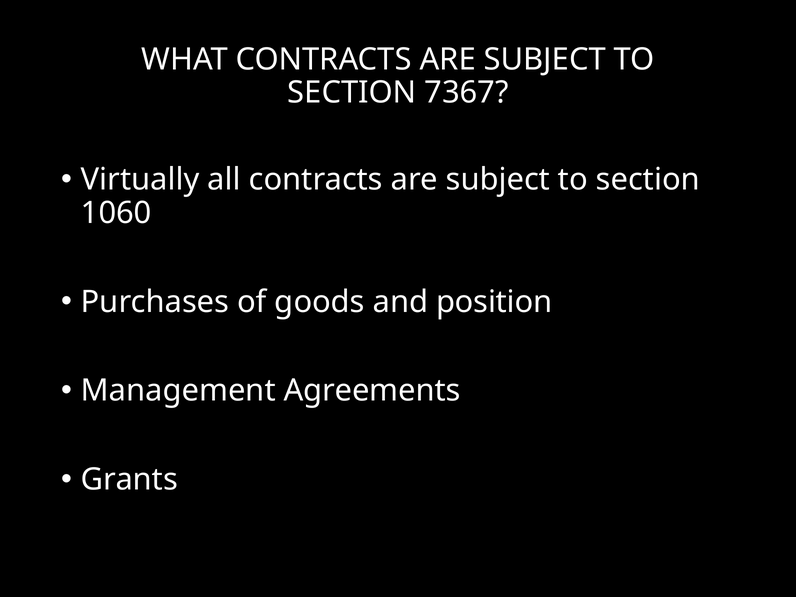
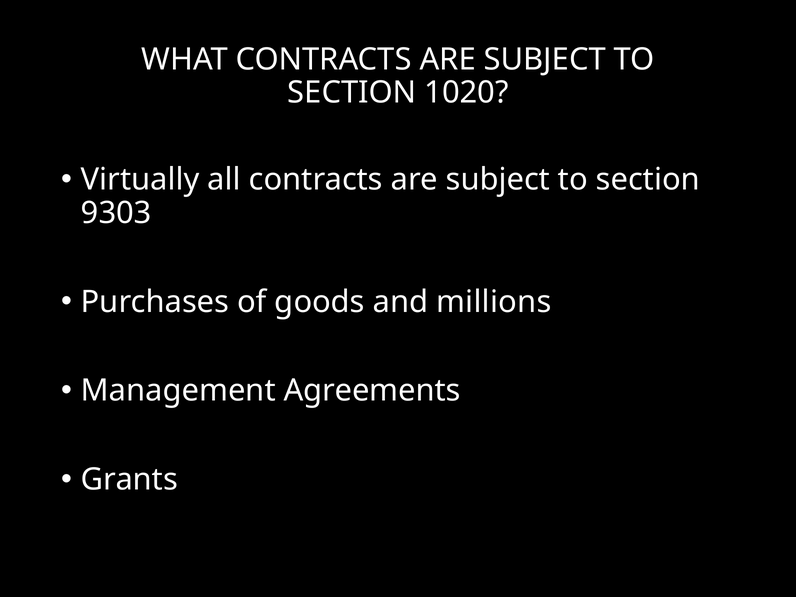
7367: 7367 -> 1020
1060: 1060 -> 9303
position: position -> millions
